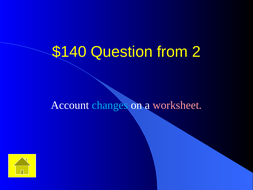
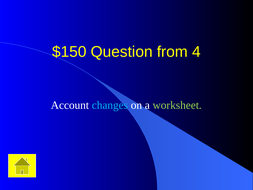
$140: $140 -> $150
2: 2 -> 4
worksheet colour: pink -> light green
